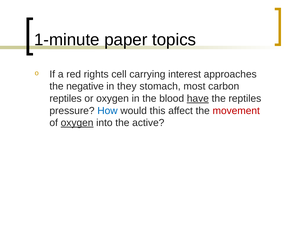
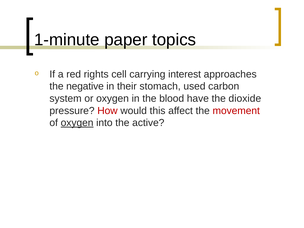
they: they -> their
most: most -> used
reptiles at (66, 98): reptiles -> system
have underline: present -> none
the reptiles: reptiles -> dioxide
How colour: blue -> red
